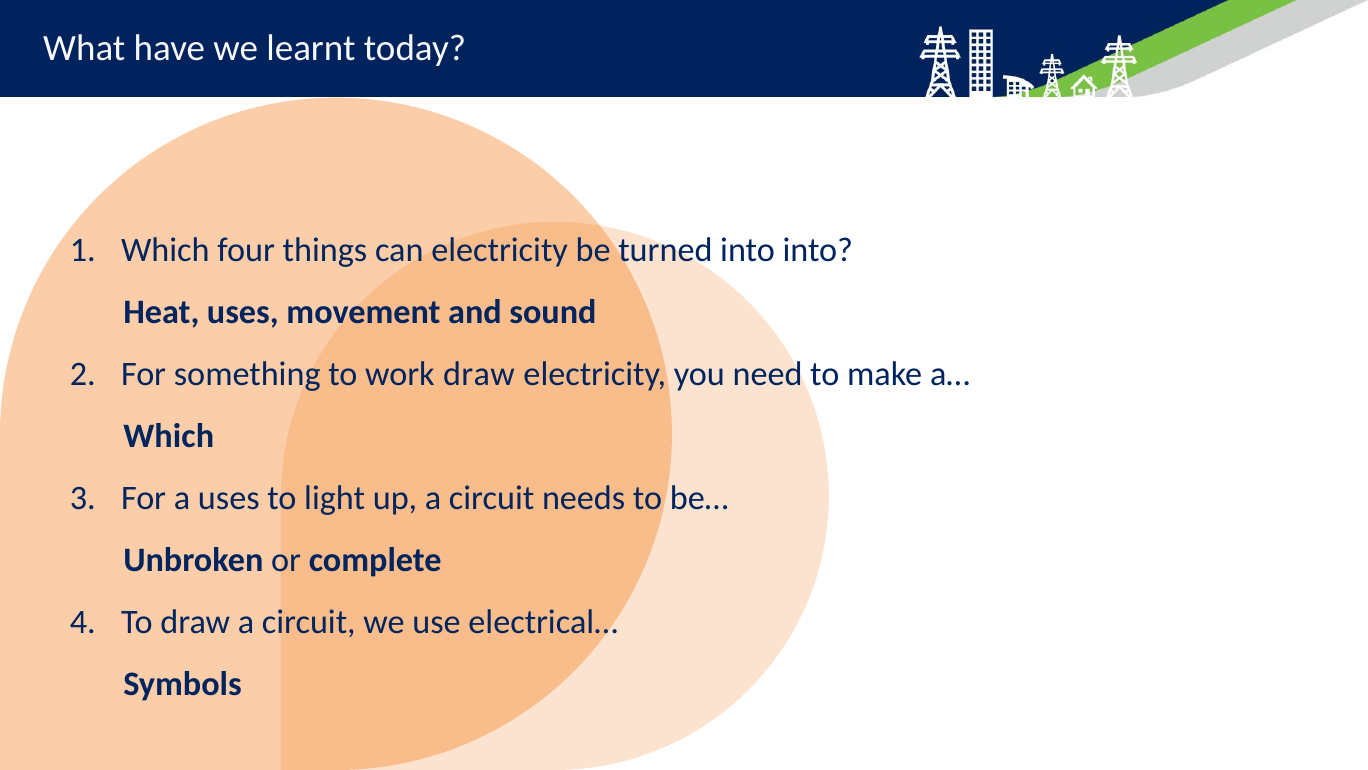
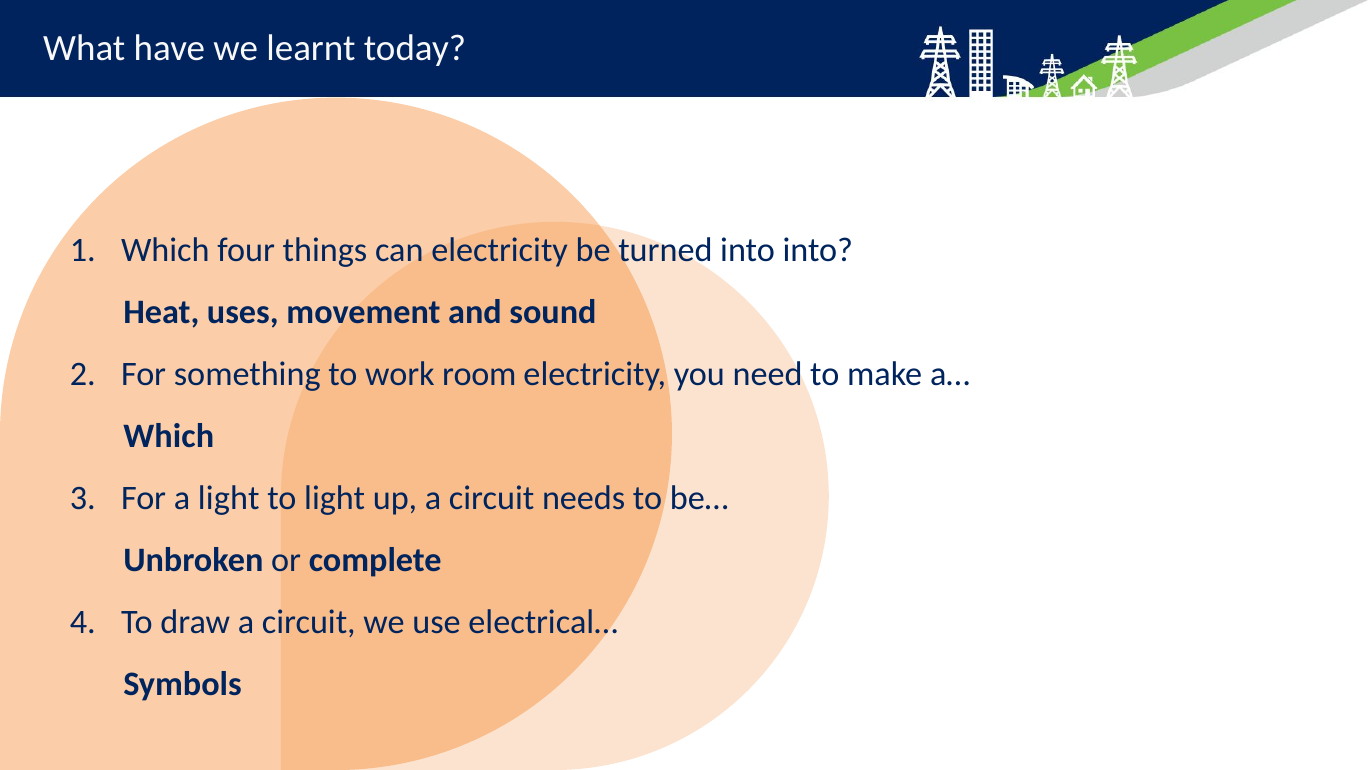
work draw: draw -> room
a uses: uses -> light
